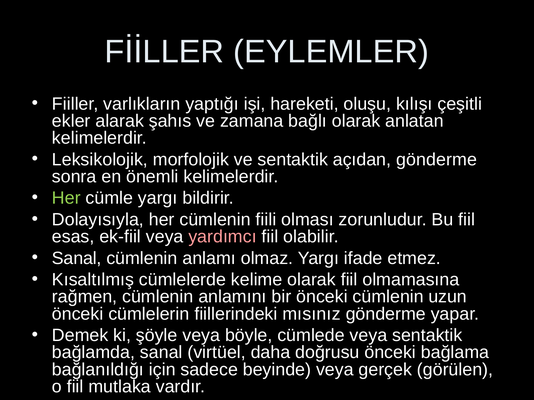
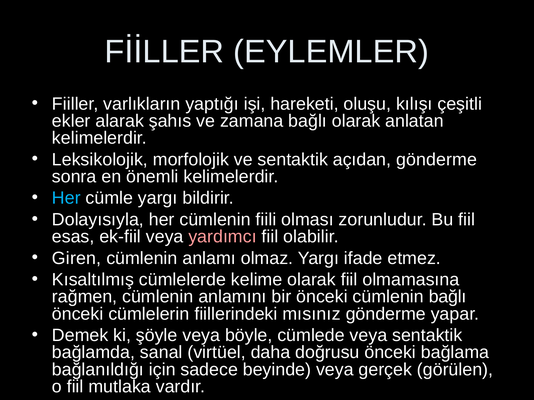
Her at (66, 198) colour: light green -> light blue
Sanal at (77, 259): Sanal -> Giren
cümlenin uzun: uzun -> bağlı
